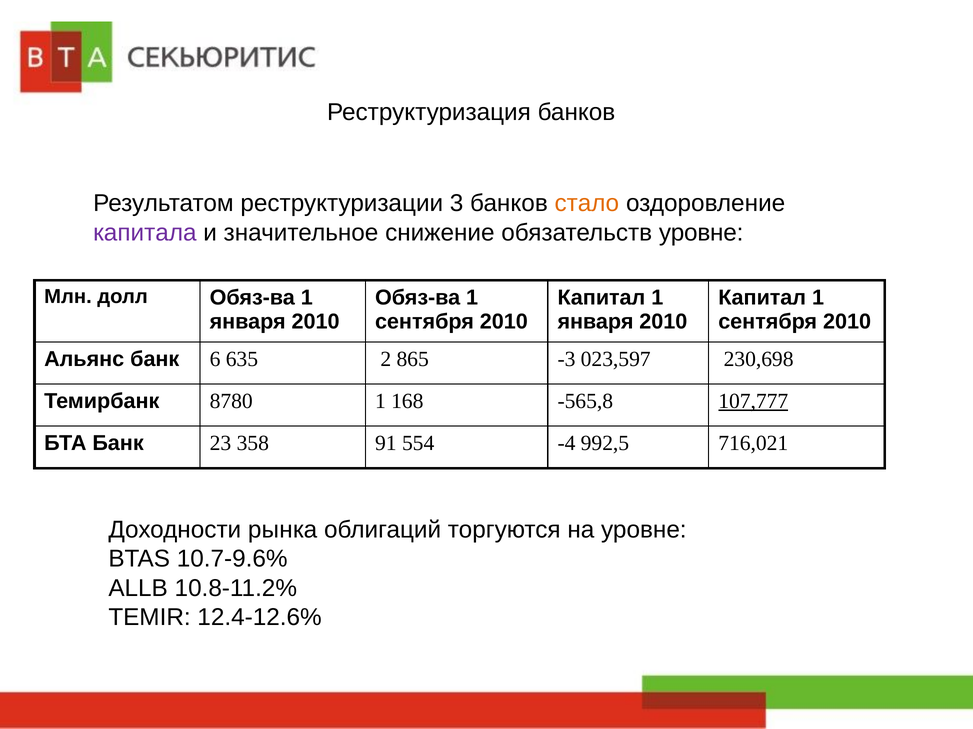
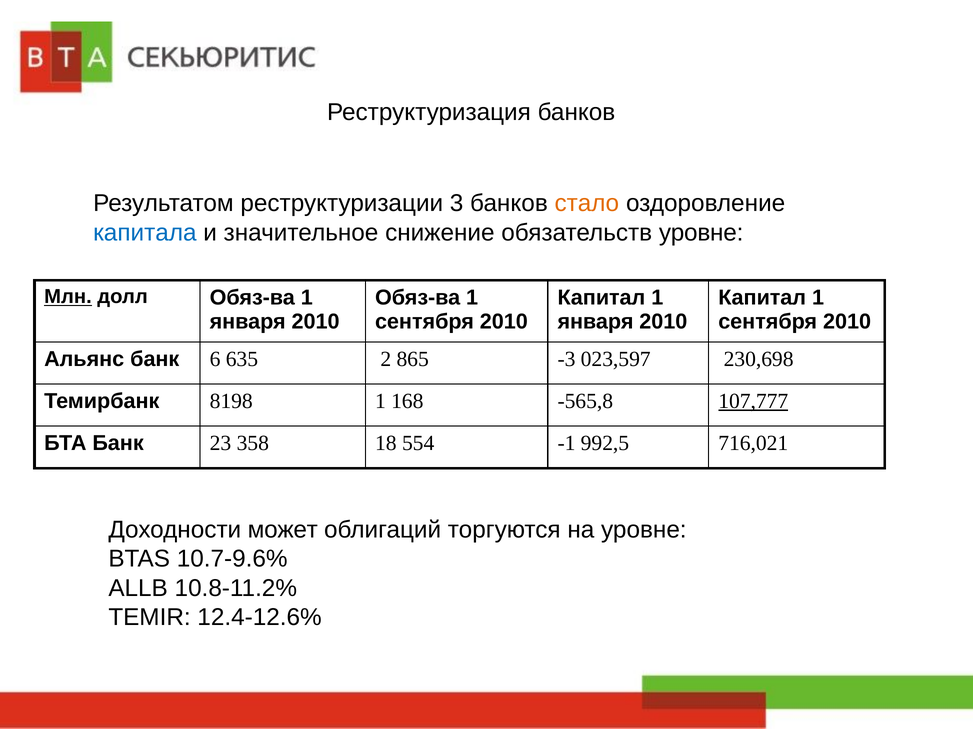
капитала colour: purple -> blue
Млн underline: none -> present
8780: 8780 -> 8198
91: 91 -> 18
-4: -4 -> -1
рынка: рынка -> может
